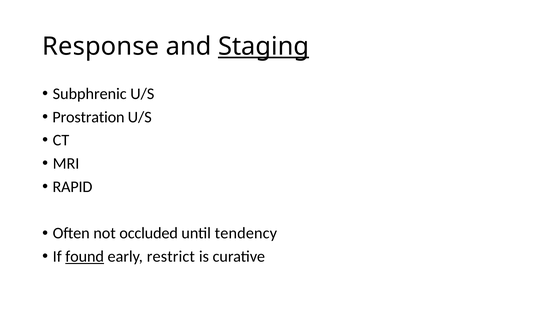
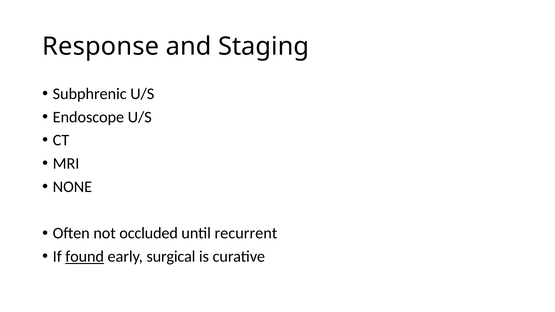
Staging underline: present -> none
Prostration: Prostration -> Endoscope
RAPID: RAPID -> NONE
tendency: tendency -> recurrent
restrict: restrict -> surgical
